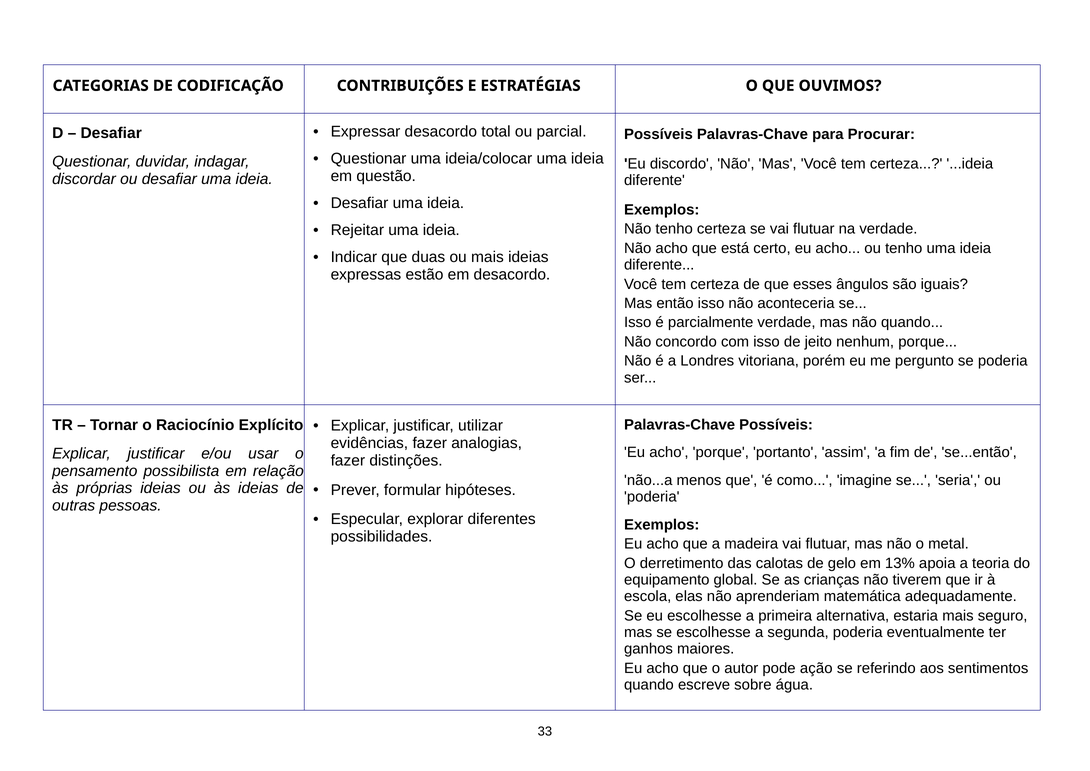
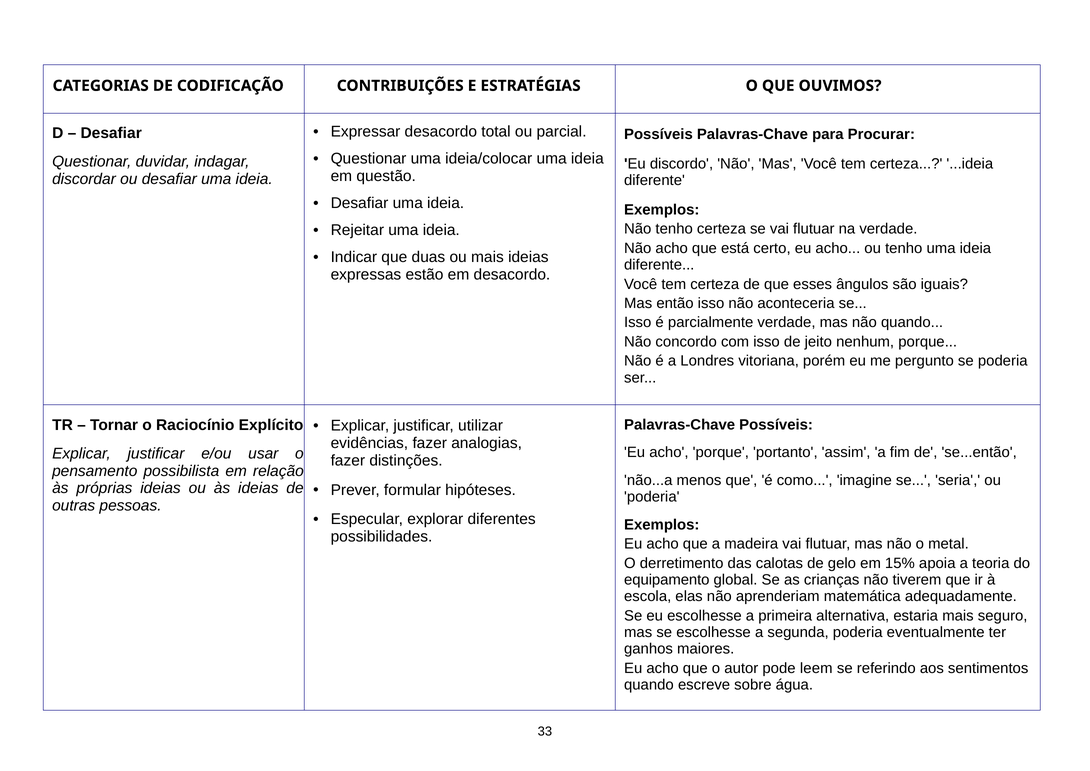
13%: 13% -> 15%
ação: ação -> leem
